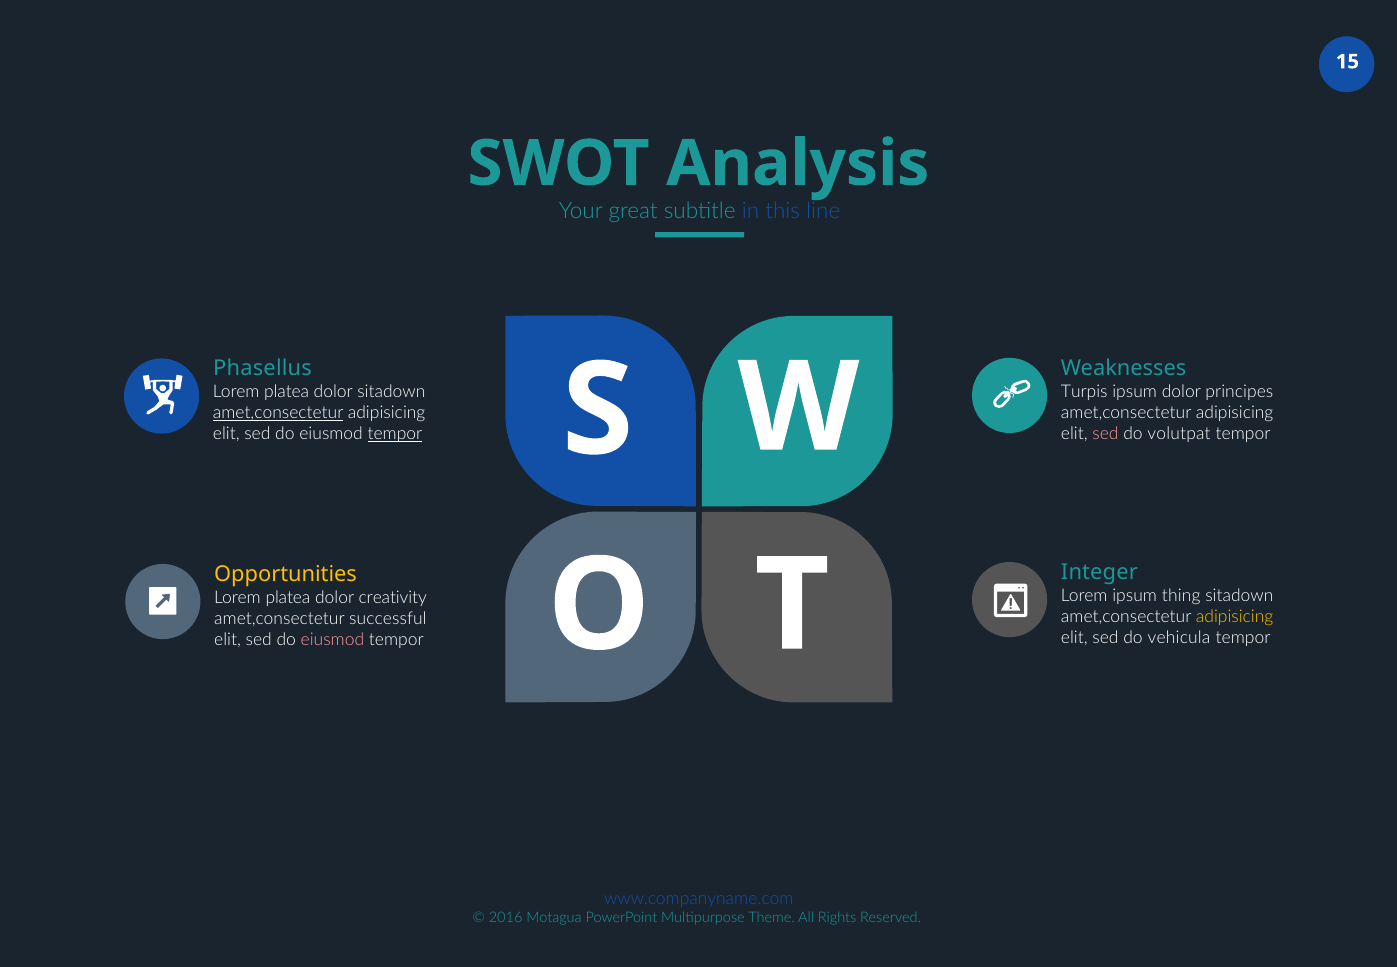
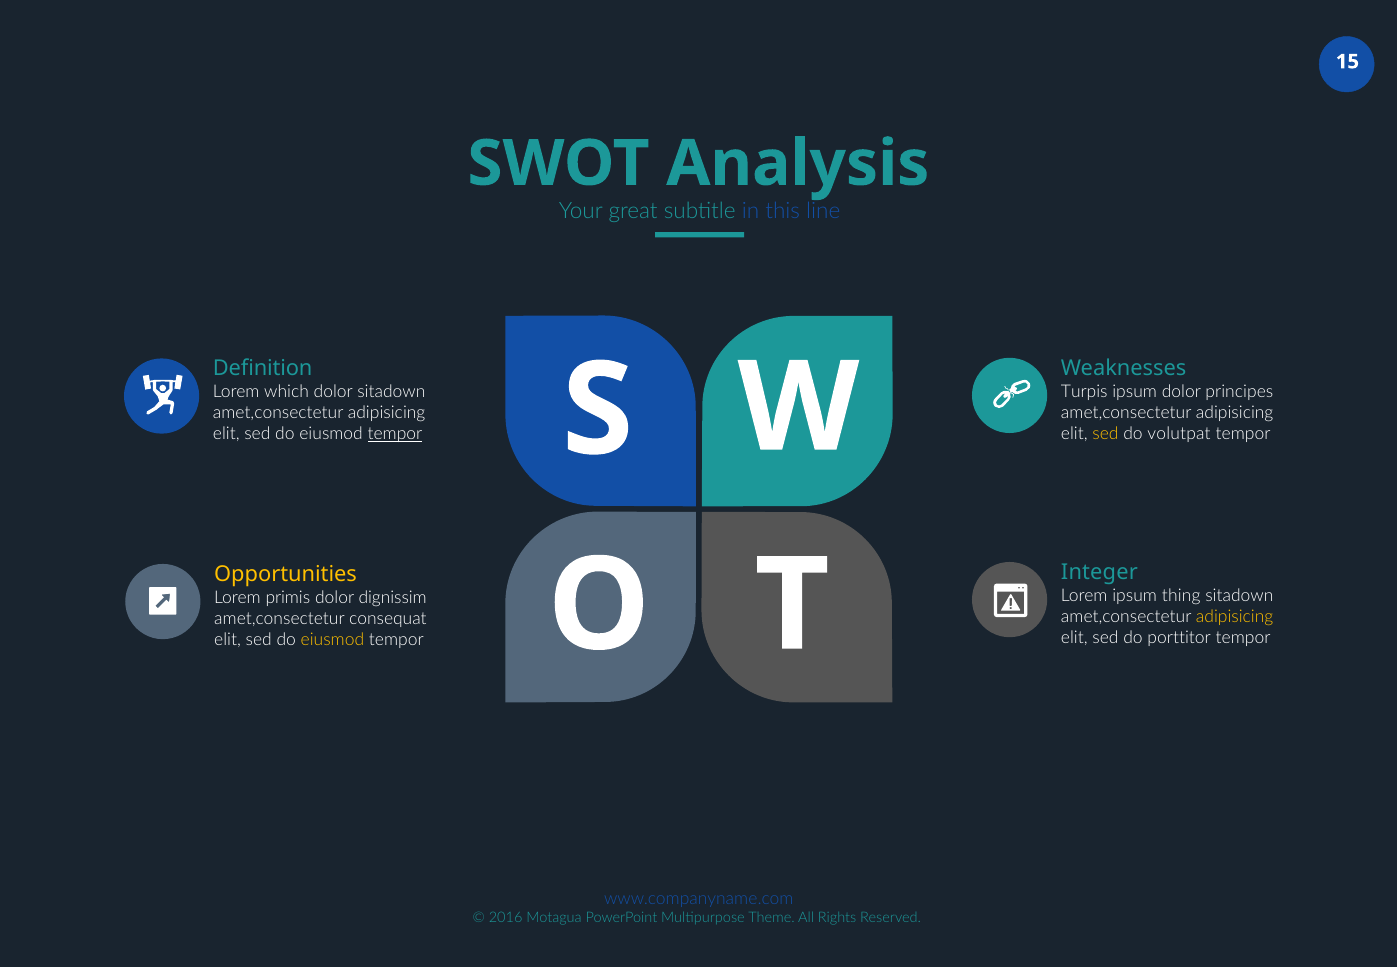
Phasellus: Phasellus -> Definition
platea at (287, 392): platea -> which
amet,consectetur at (278, 413) underline: present -> none
sed at (1105, 433) colour: pink -> yellow
platea at (288, 598): platea -> primis
creativity: creativity -> dignissim
successful: successful -> consequat
vehicula: vehicula -> porttitor
eiusmod at (332, 640) colour: pink -> yellow
